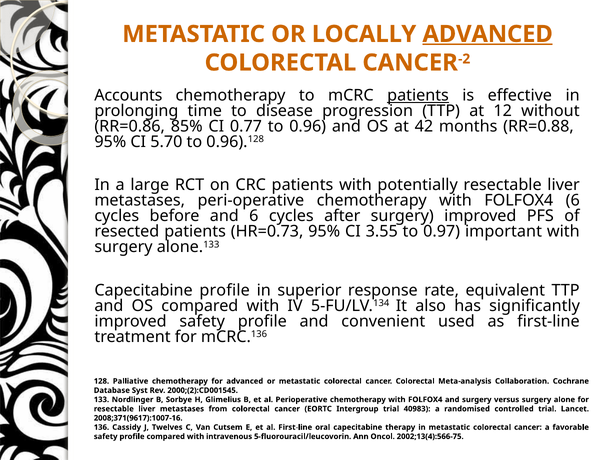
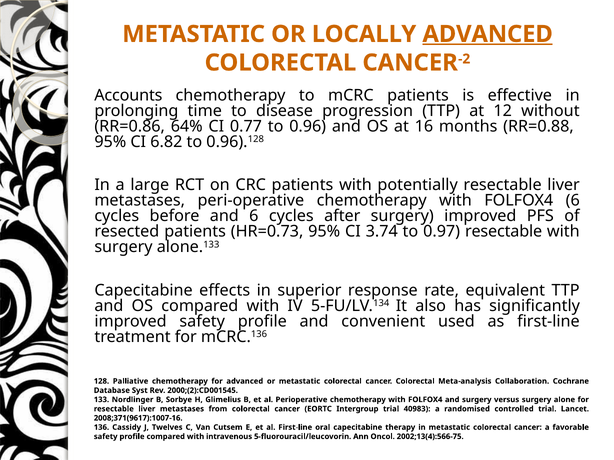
patients at (418, 95) underline: present -> none
85%: 85% -> 64%
42: 42 -> 16
5.70: 5.70 -> 6.82
3.55: 3.55 -> 3.74
0.97 important: important -> resectable
Capecitabine profile: profile -> effects
